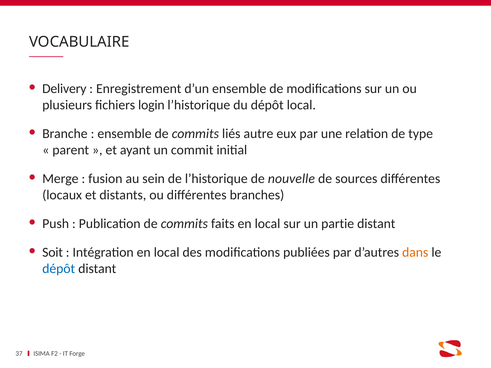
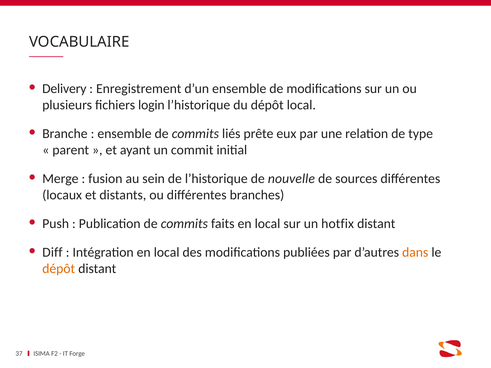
autre: autre -> prête
partie: partie -> hotfix
Soit: Soit -> Diff
dépôt at (59, 269) colour: blue -> orange
